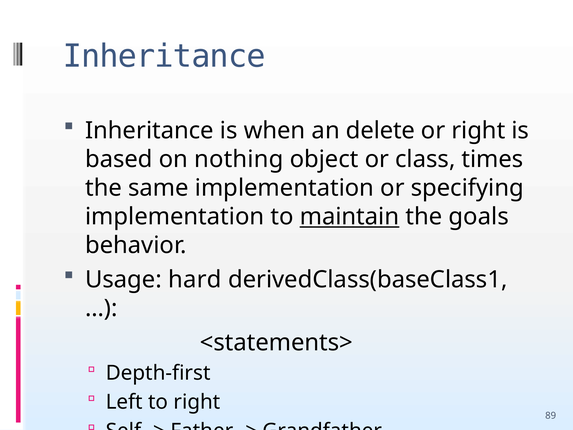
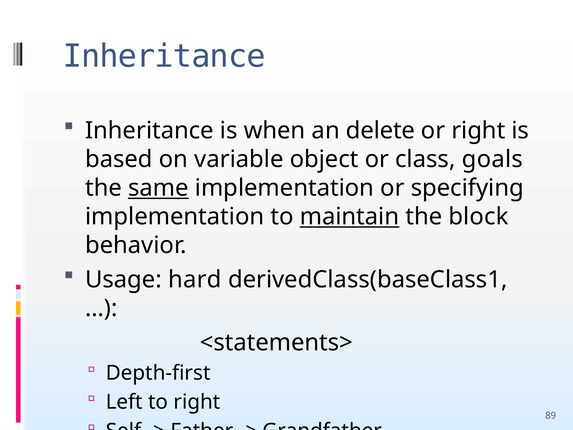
nothing: nothing -> variable
times: times -> goals
same underline: none -> present
goals: goals -> block
